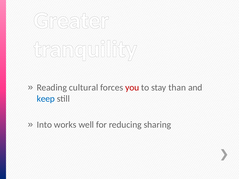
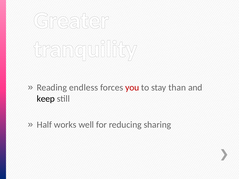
cultural: cultural -> endless
keep colour: blue -> black
Into: Into -> Half
